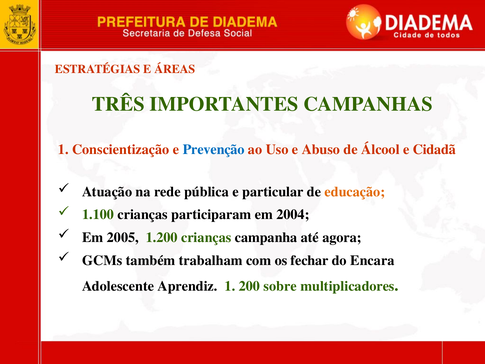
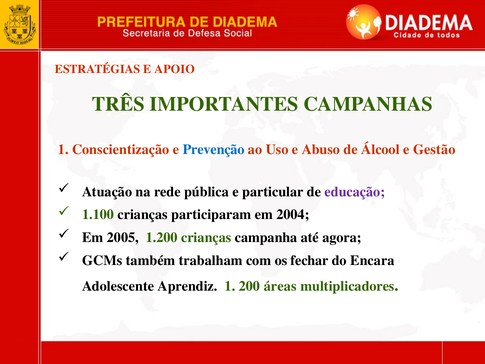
ÁREAS: ÁREAS -> APOIO
Cidadã: Cidadã -> Gestão
educação colour: orange -> purple
sobre: sobre -> áreas
